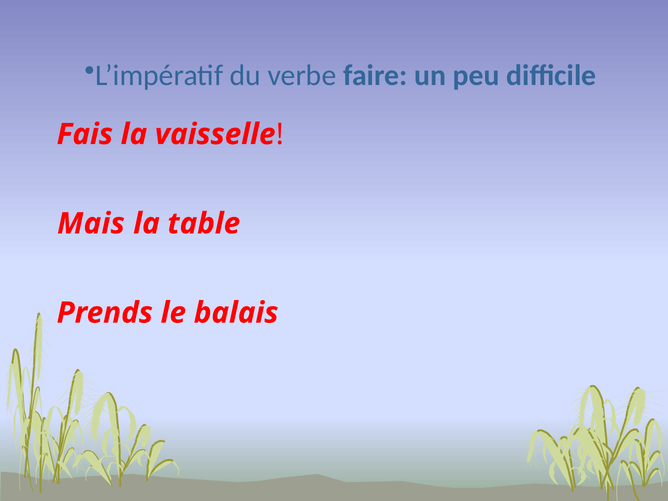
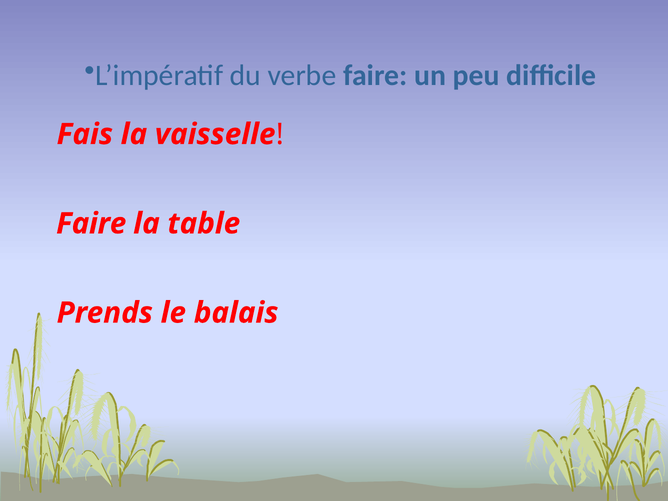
Mais at (91, 224): Mais -> Faire
